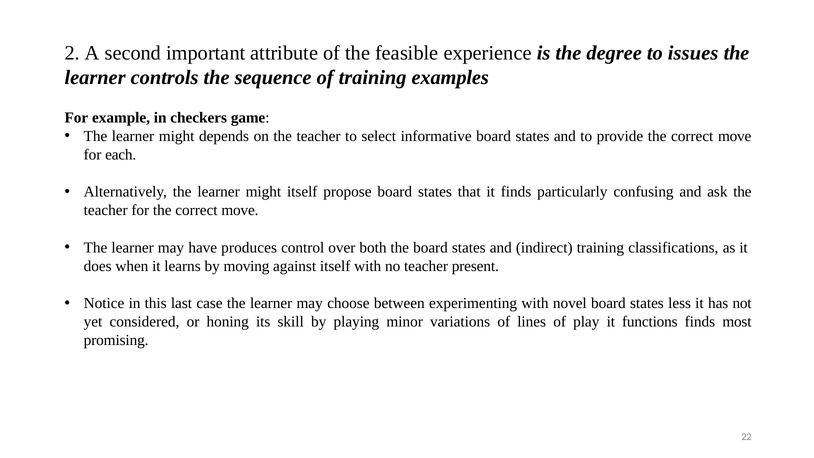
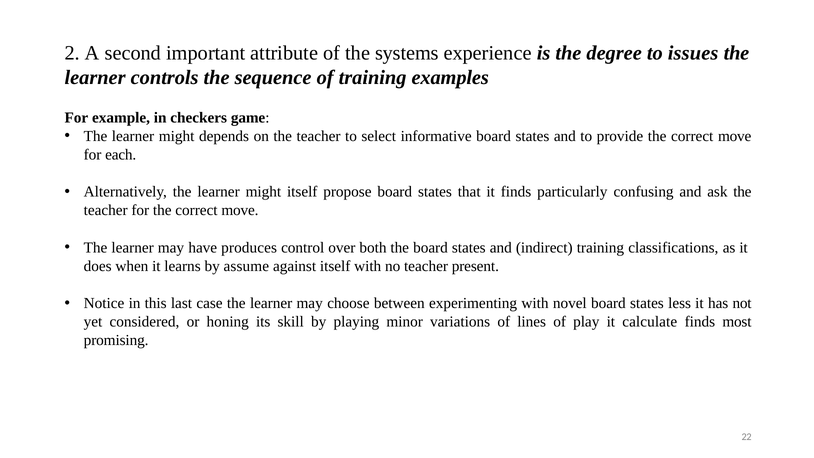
feasible: feasible -> systems
moving: moving -> assume
functions: functions -> calculate
